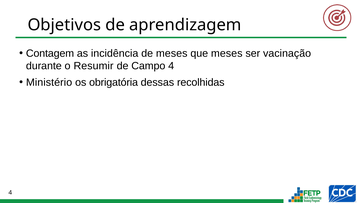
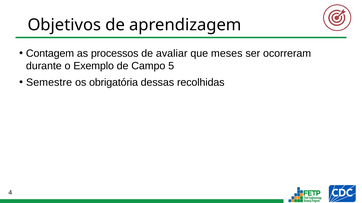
incidência: incidência -> processos
de meses: meses -> avaliar
vacinação: vacinação -> ocorreram
Resumir: Resumir -> Exemplo
Campo 4: 4 -> 5
Ministério: Ministério -> Semestre
